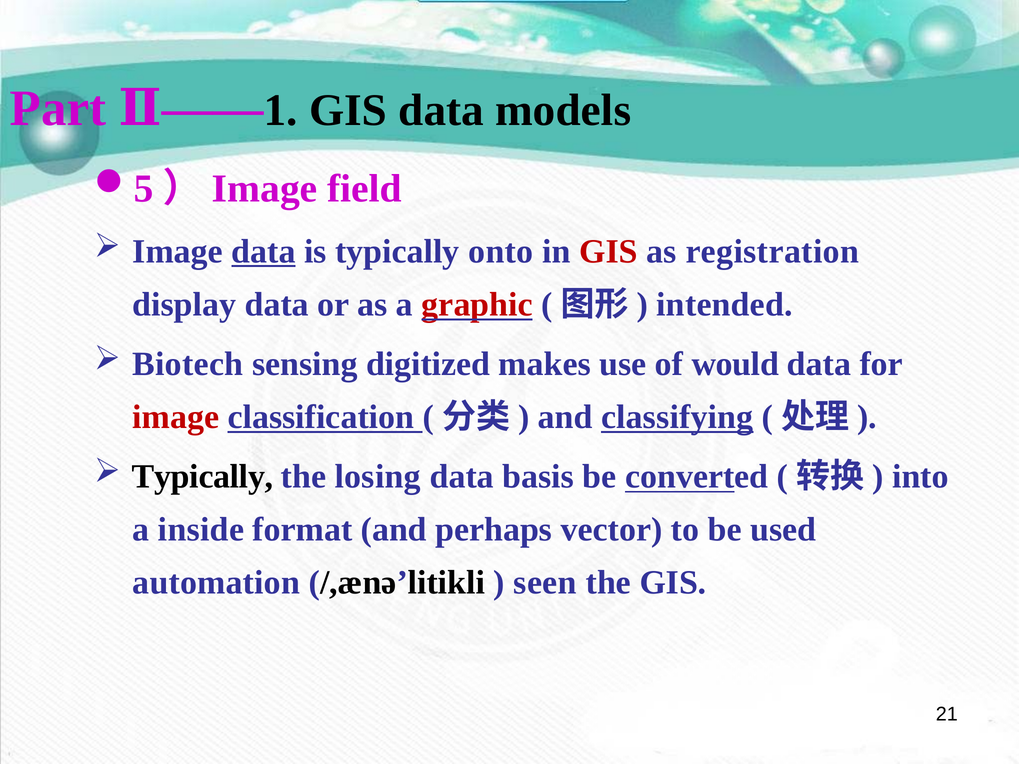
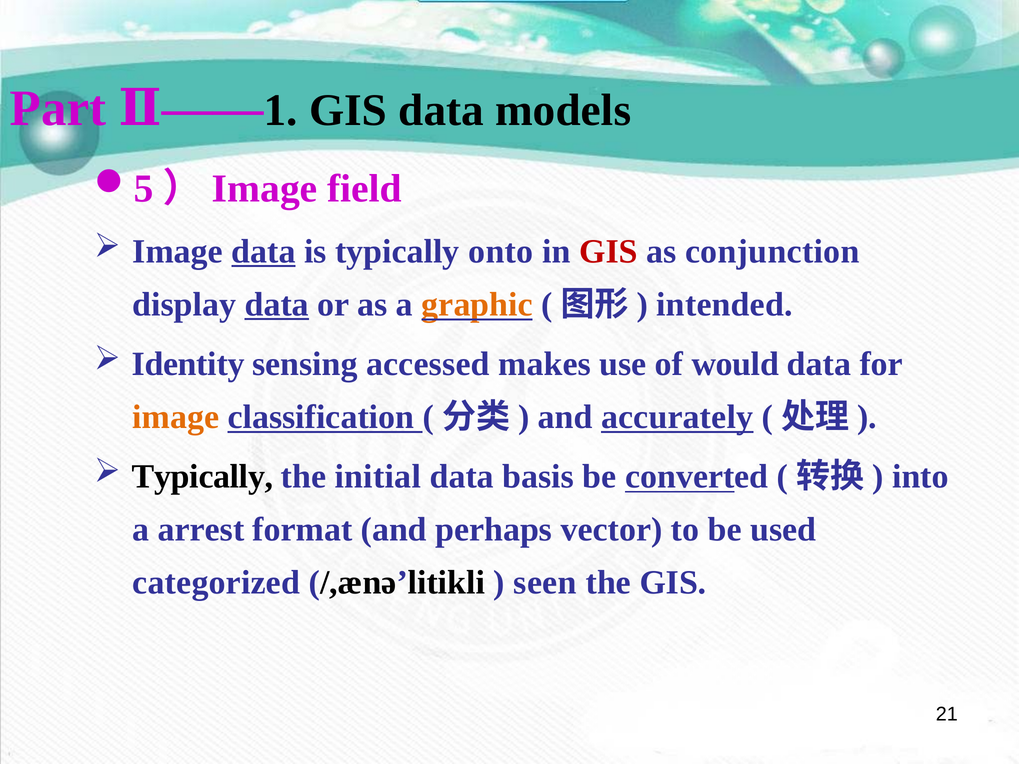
registration: registration -> conjunction
data at (277, 304) underline: none -> present
graphic colour: red -> orange
Biotech: Biotech -> Identity
digitized: digitized -> accessed
image at (176, 417) colour: red -> orange
classifying: classifying -> accurately
losing: losing -> initial
inside: inside -> arrest
automation: automation -> categorized
